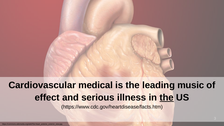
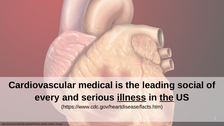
music: music -> social
effect: effect -> every
illness underline: none -> present
